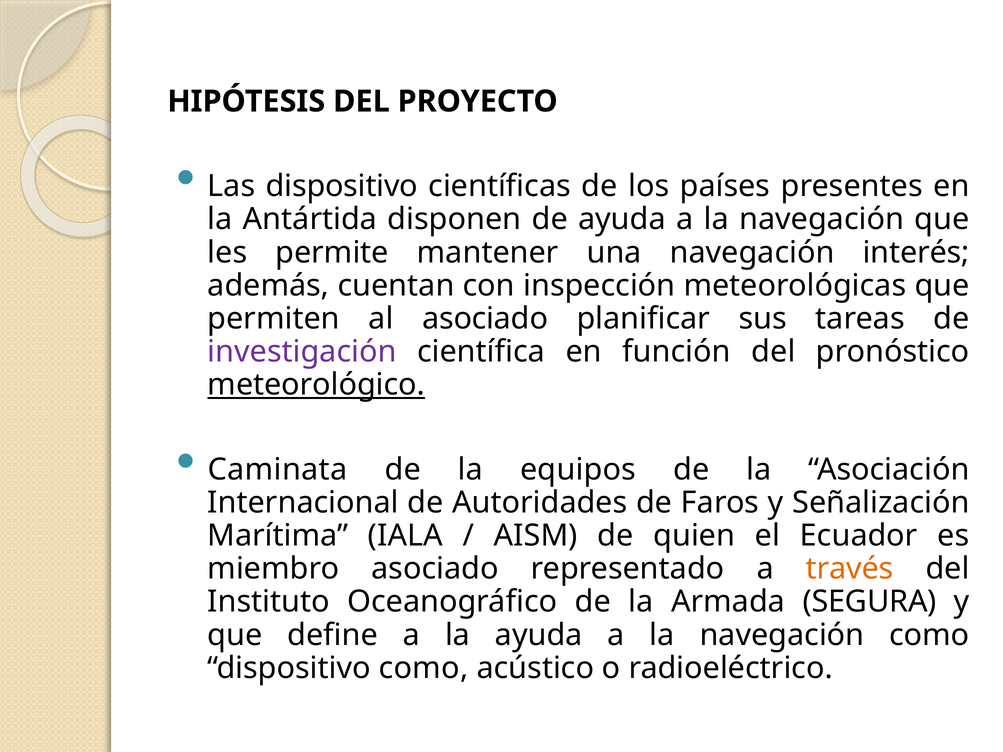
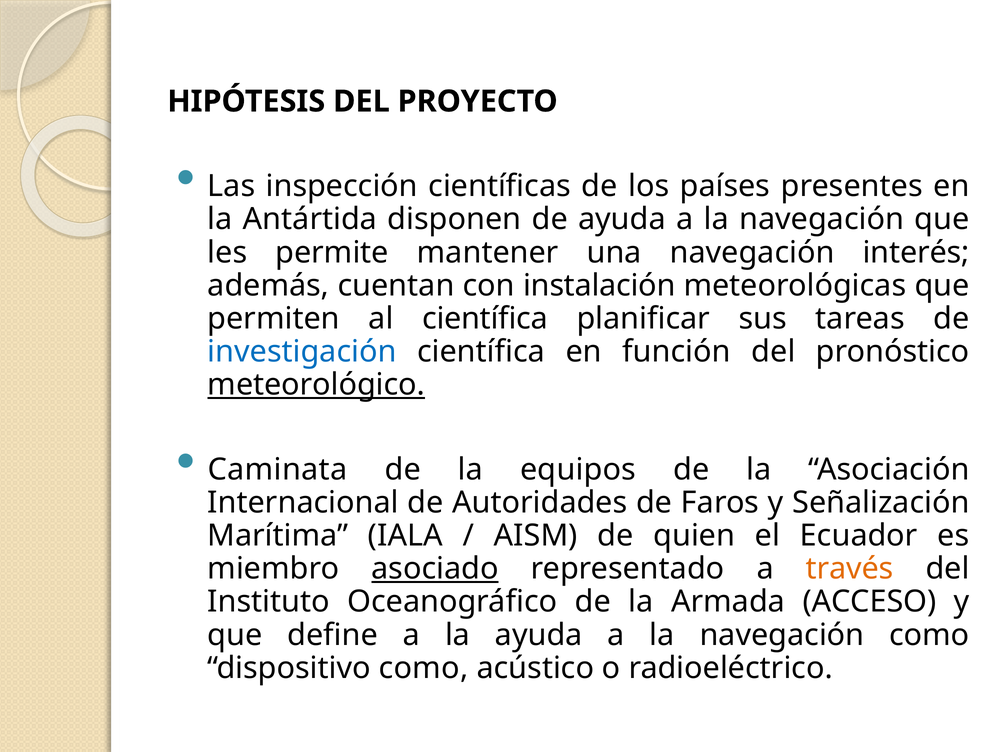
Las dispositivo: dispositivo -> inspección
inspección: inspección -> instalación
al asociado: asociado -> científica
investigación colour: purple -> blue
asociado at (435, 569) underline: none -> present
SEGURA: SEGURA -> ACCESO
